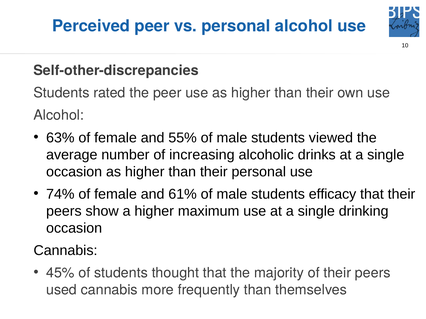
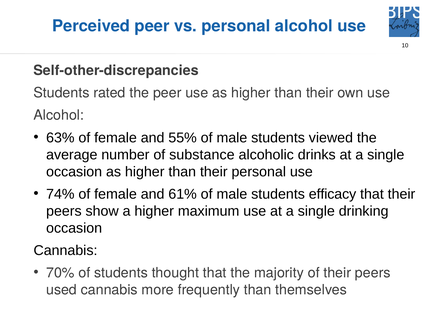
increasing: increasing -> substance
45%: 45% -> 70%
